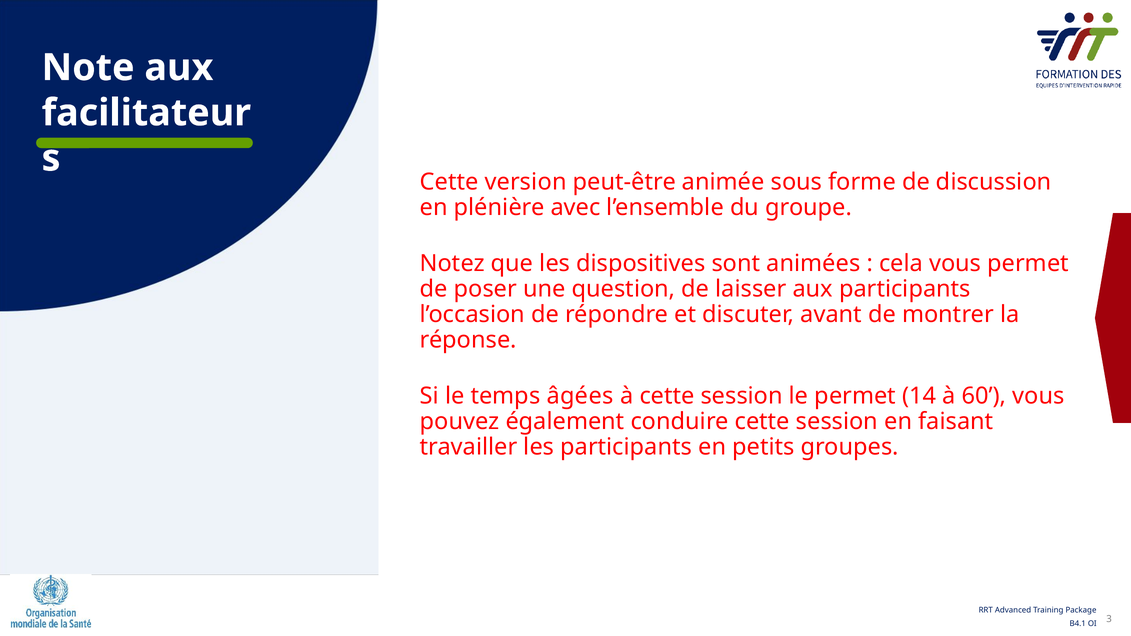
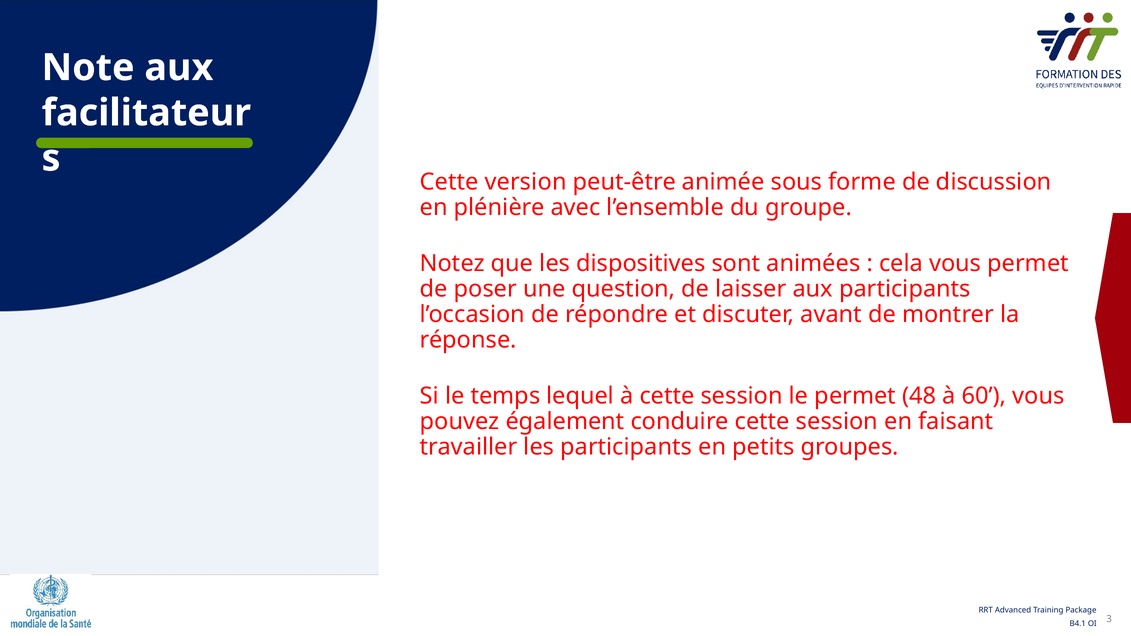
âgées: âgées -> lequel
14: 14 -> 48
